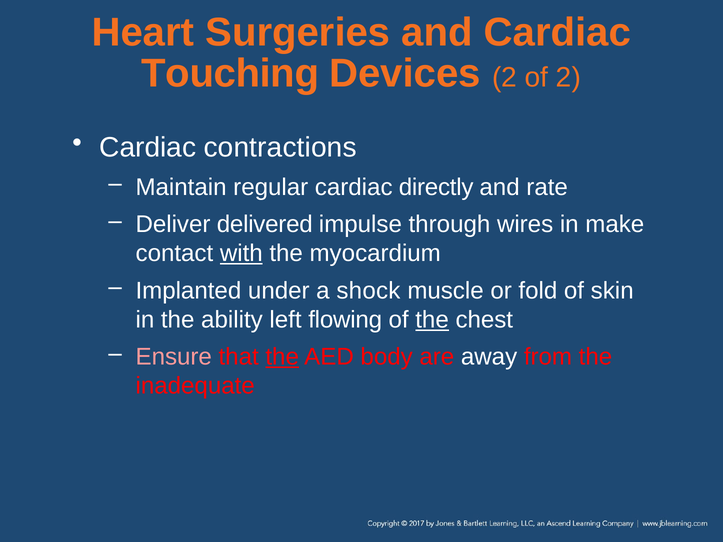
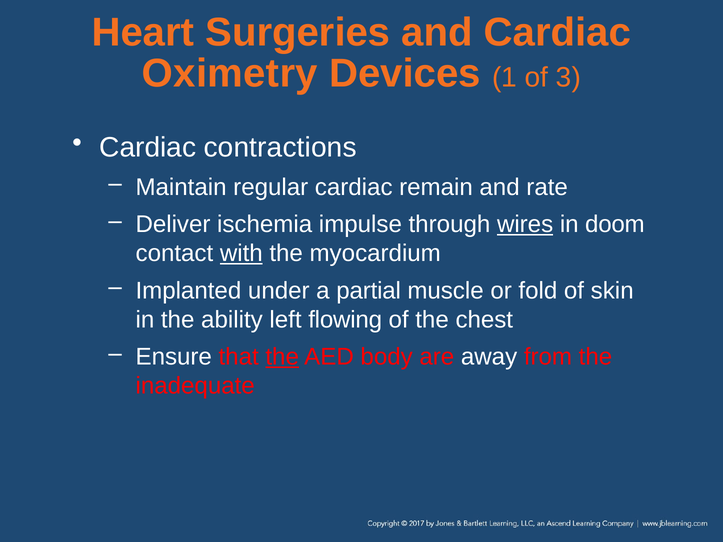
Touching: Touching -> Oximetry
Devices 2: 2 -> 1
of 2: 2 -> 3
directly: directly -> remain
delivered: delivered -> ischemia
wires underline: none -> present
make: make -> doom
shock: shock -> partial
the at (432, 320) underline: present -> none
Ensure colour: pink -> white
